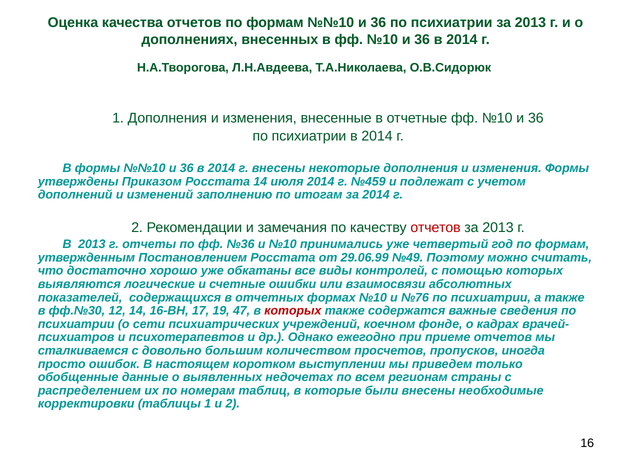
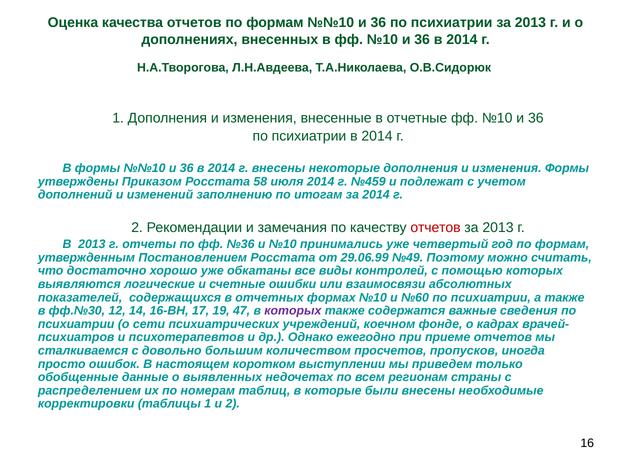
Росстата 14: 14 -> 58
№76: №76 -> №60
которых at (293, 311) colour: red -> purple
